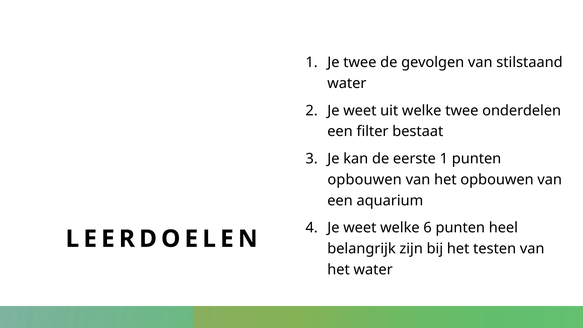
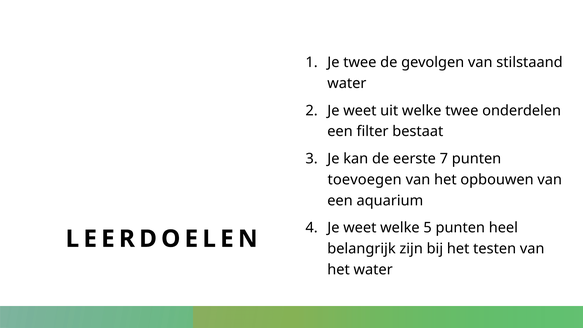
eerste 1: 1 -> 7
opbouwen at (365, 180): opbouwen -> toevoegen
6: 6 -> 5
